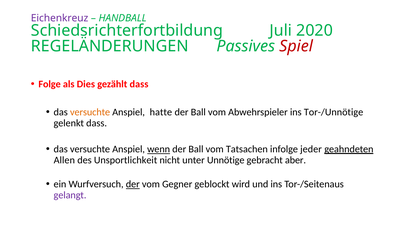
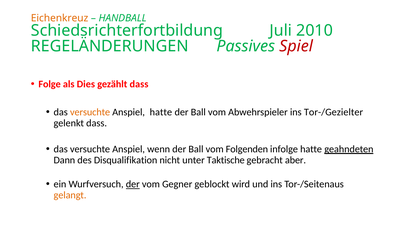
Eichenkreuz colour: purple -> orange
2020: 2020 -> 2010
Tor-/Unnötige: Tor-/Unnötige -> Tor-/Gezielter
wenn underline: present -> none
Tatsachen: Tatsachen -> Folgenden
infolge jeder: jeder -> hatte
Allen: Allen -> Dann
Unsportlichkeit: Unsportlichkeit -> Disqualifikation
Unnötige: Unnötige -> Taktische
gelangt colour: purple -> orange
